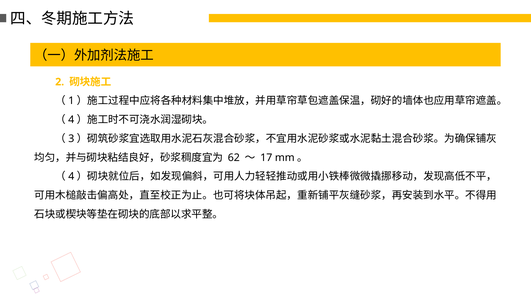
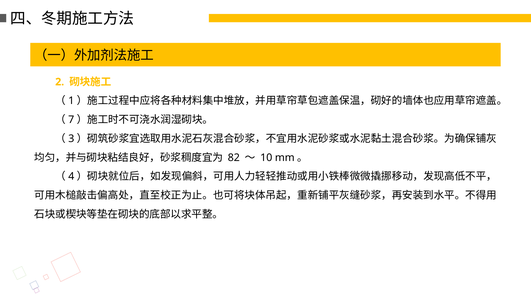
4 at (71, 120): 4 -> 7
62: 62 -> 82
17: 17 -> 10
